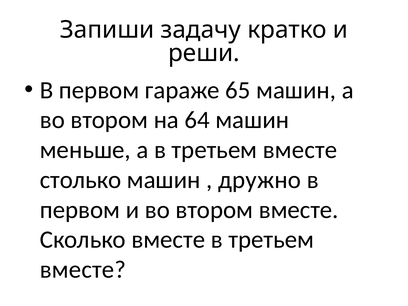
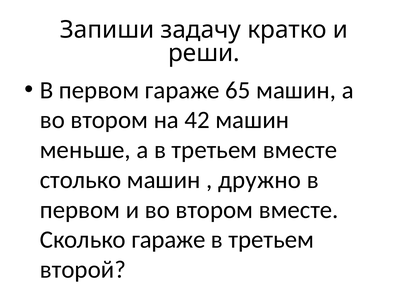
64: 64 -> 42
Сколько вместе: вместе -> гараже
вместе at (83, 270): вместе -> второй
